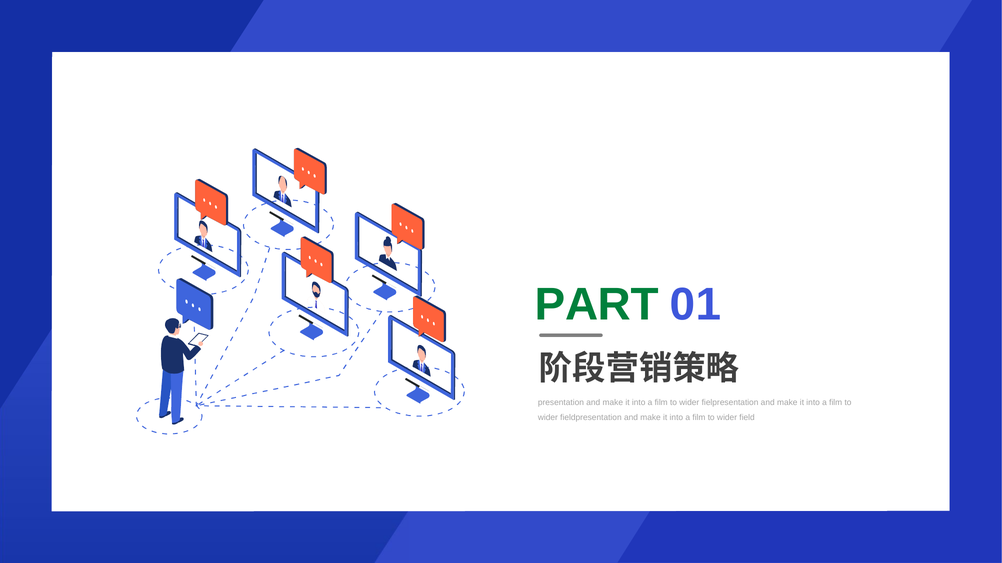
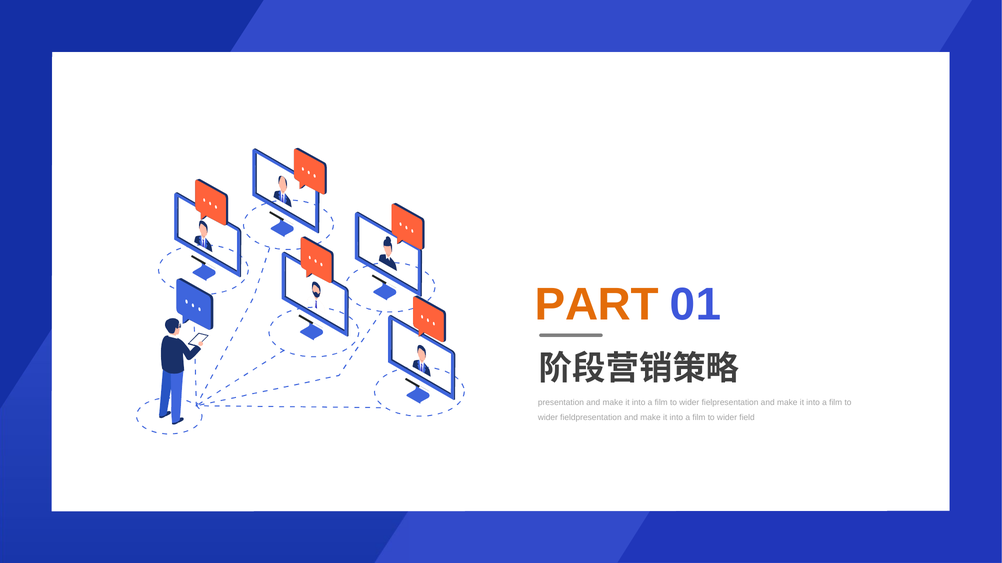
PART colour: green -> orange
